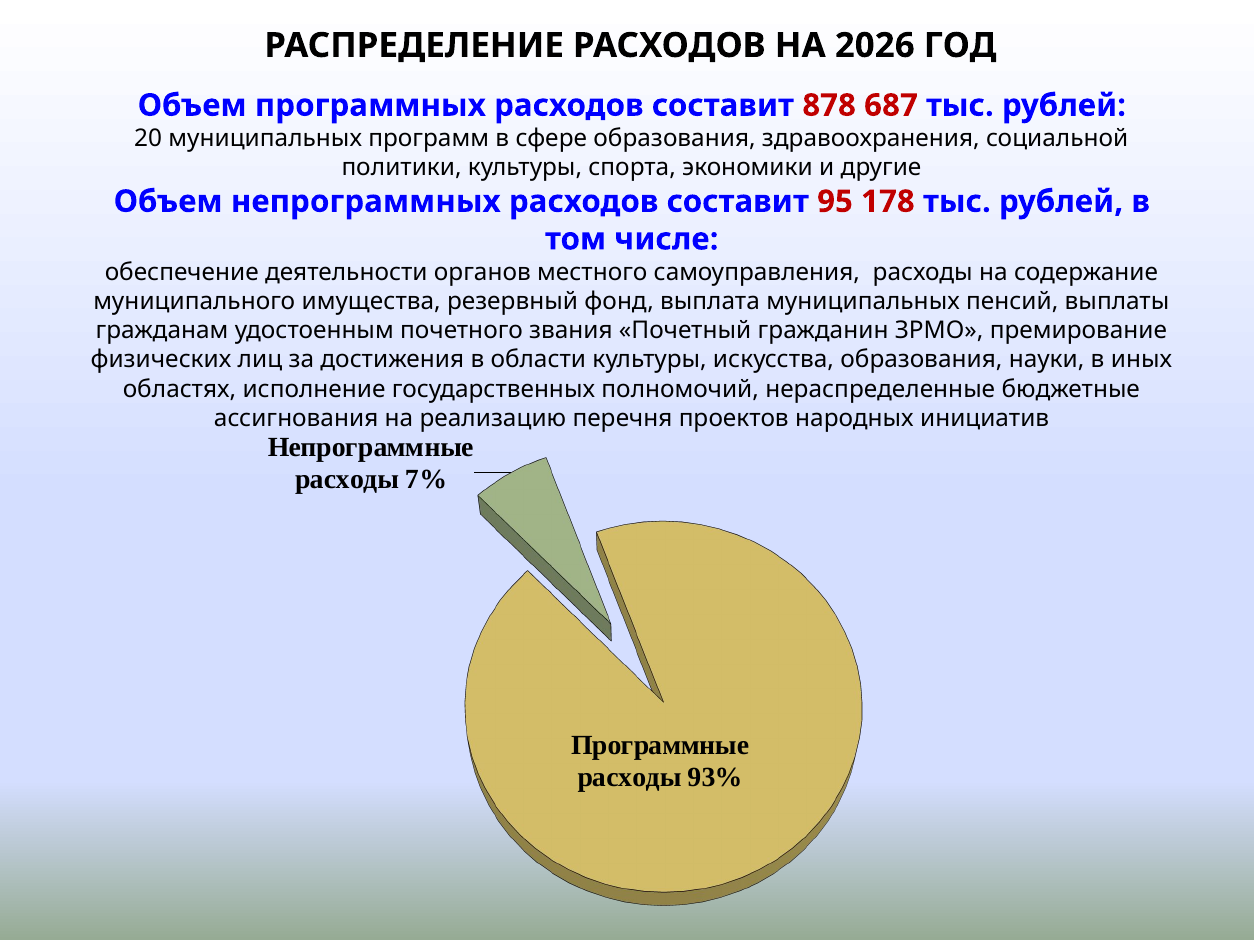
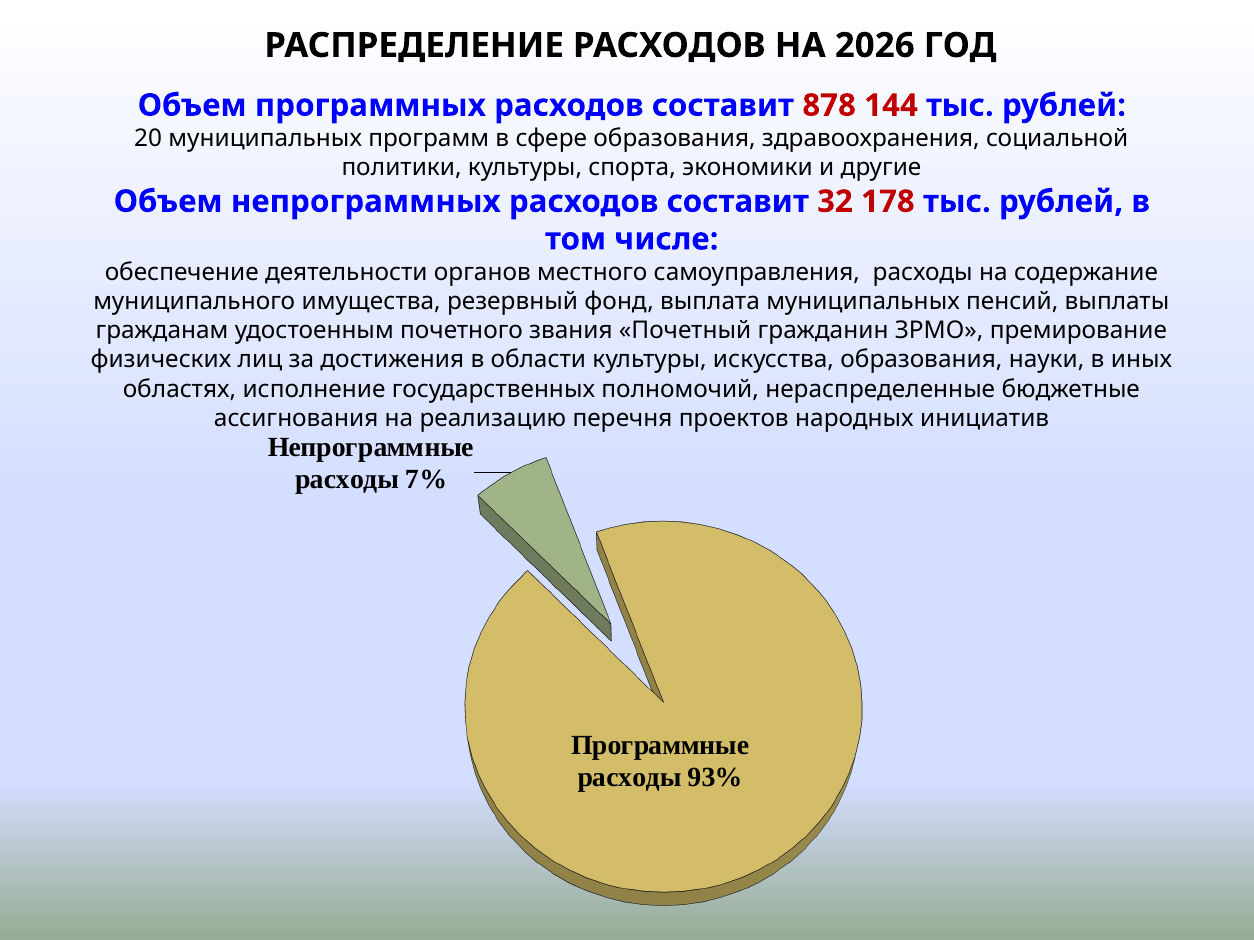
687: 687 -> 144
95: 95 -> 32
